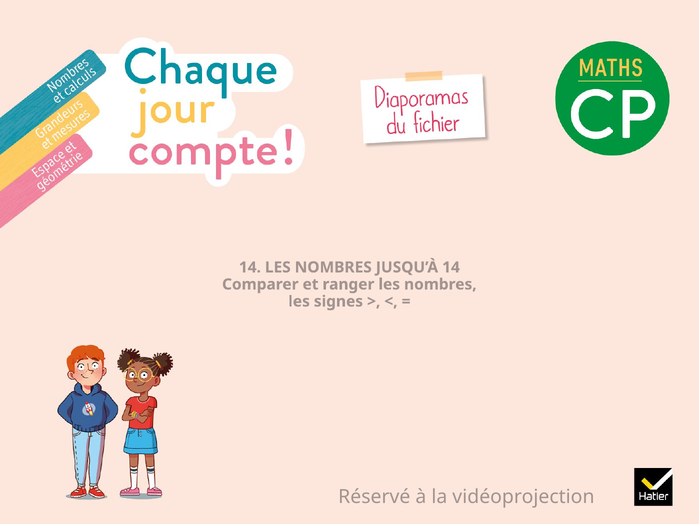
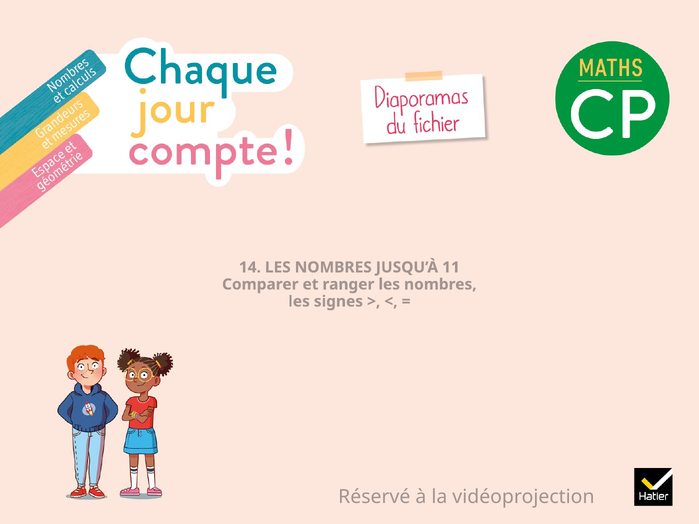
JUSQU’À 14: 14 -> 11
